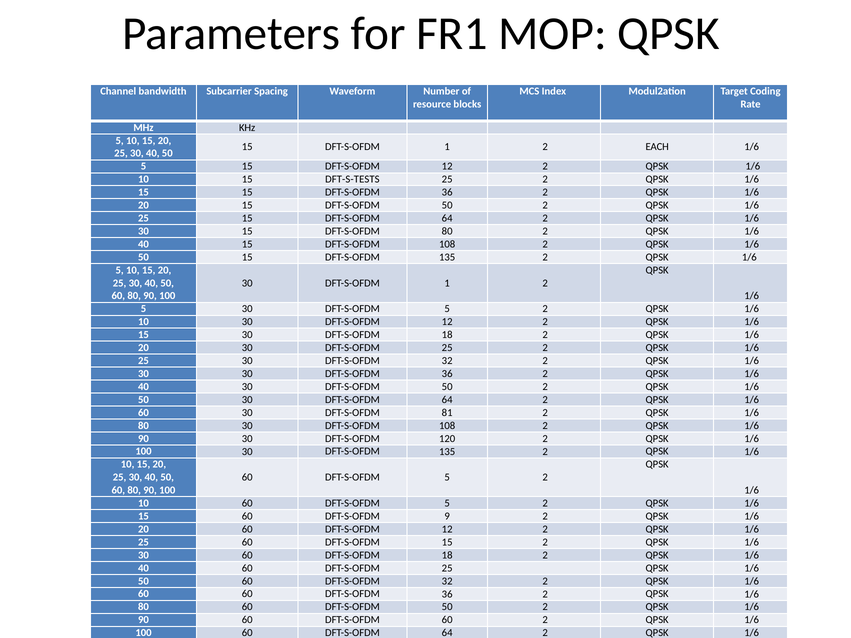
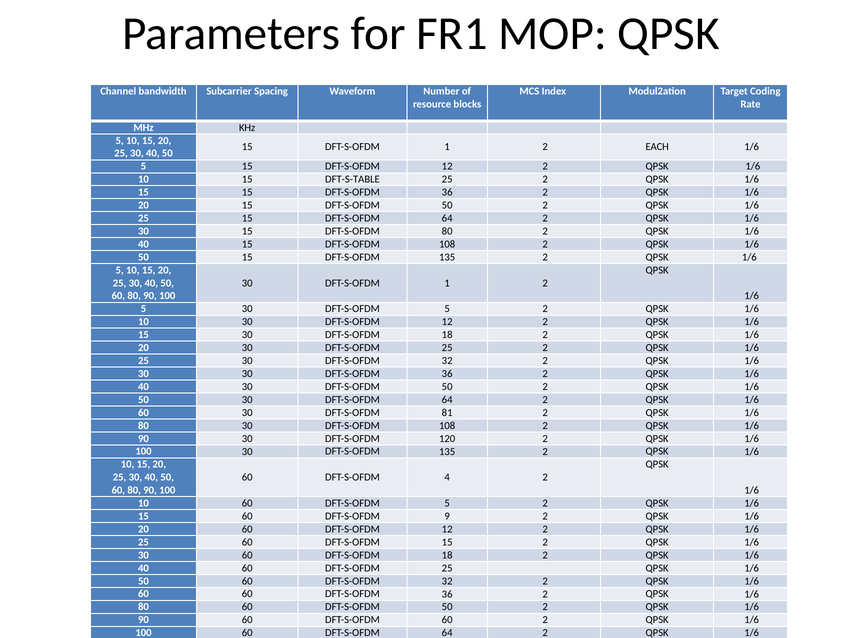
DFT-S-TESTS: DFT-S-TESTS -> DFT-S-TABLE
5 at (447, 478): 5 -> 4
